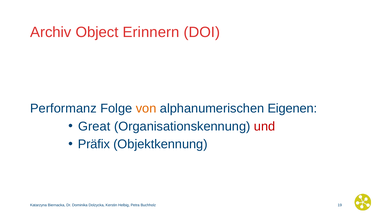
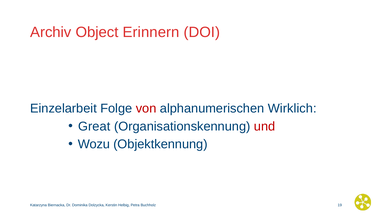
Performanz: Performanz -> Einzelarbeit
von colour: orange -> red
Eigenen: Eigenen -> Wirklich
Präfix: Präfix -> Wozu
